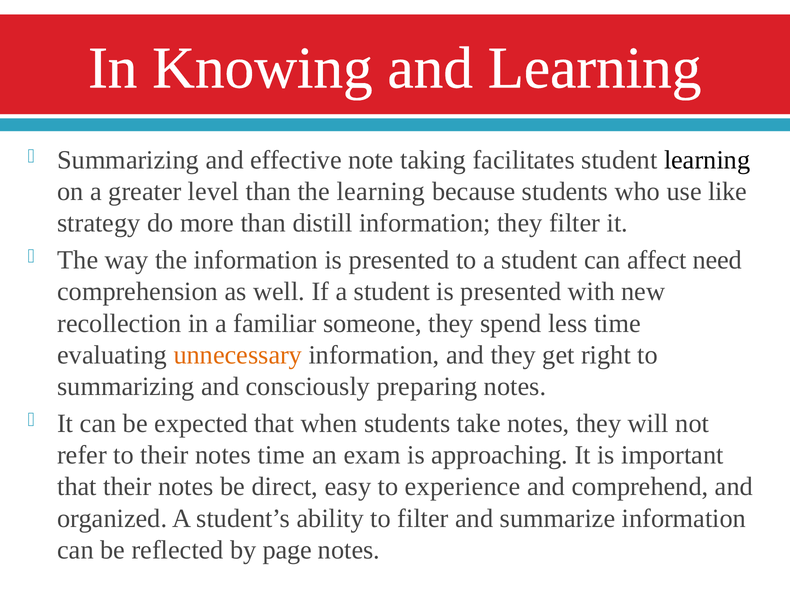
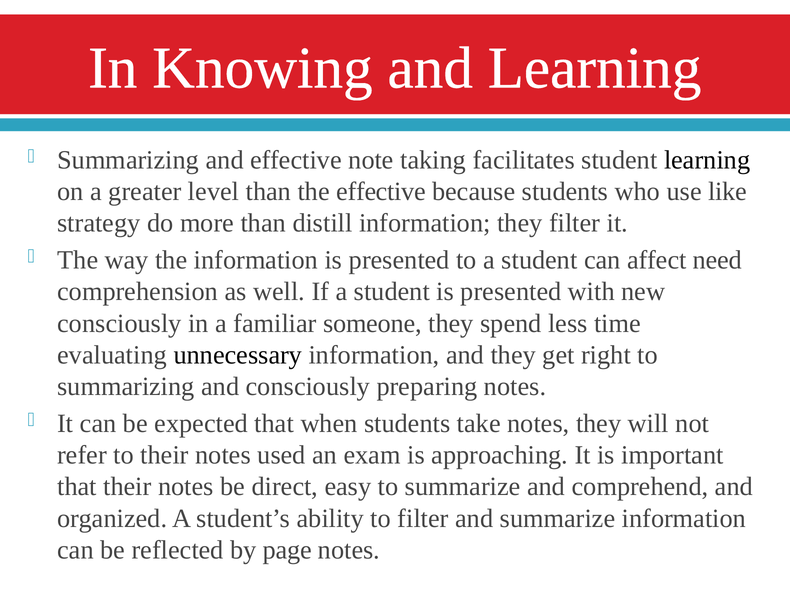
the learning: learning -> effective
recollection at (119, 323): recollection -> consciously
unnecessary colour: orange -> black
notes time: time -> used
to experience: experience -> summarize
